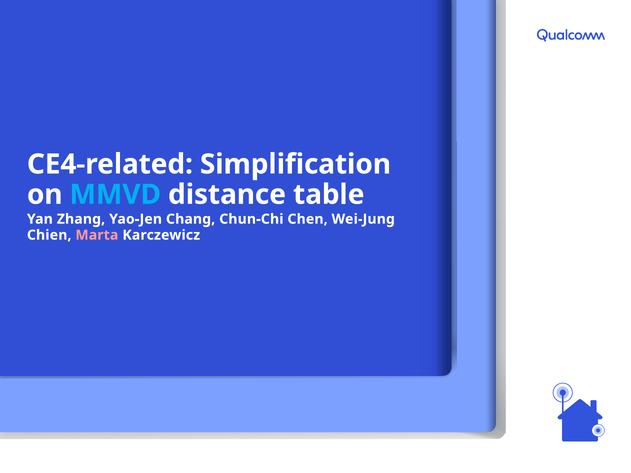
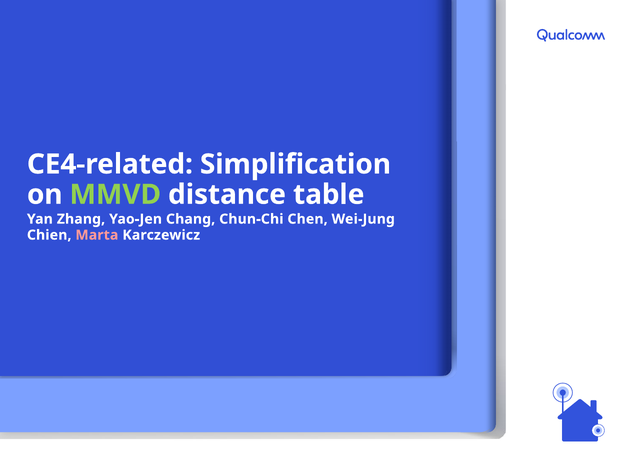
MMVD colour: light blue -> light green
